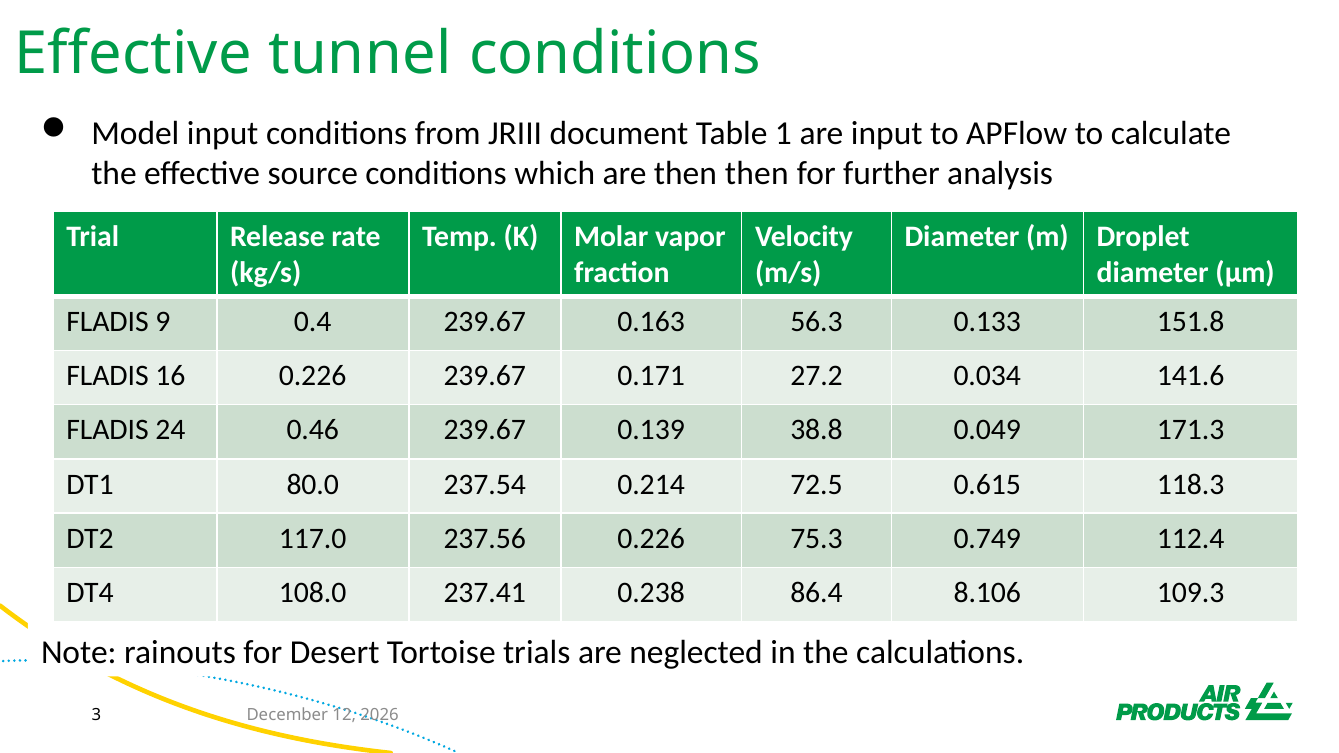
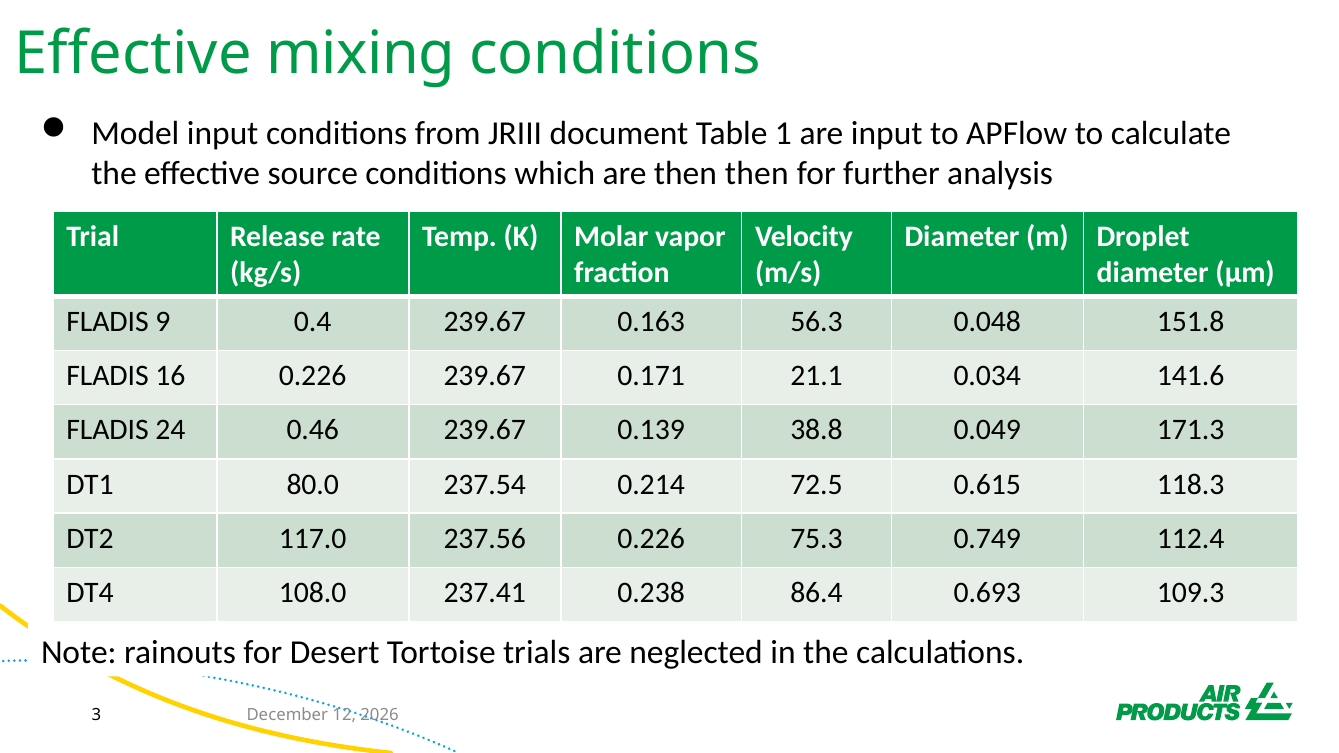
tunnel: tunnel -> mixing
0.133: 0.133 -> 0.048
27.2: 27.2 -> 21.1
8.106: 8.106 -> 0.693
